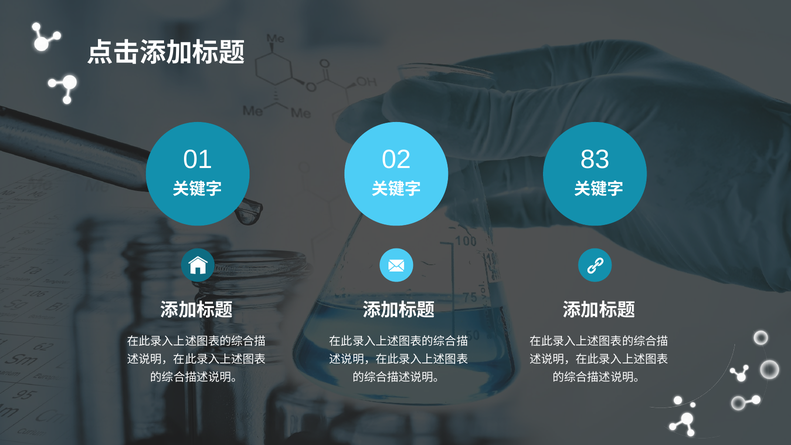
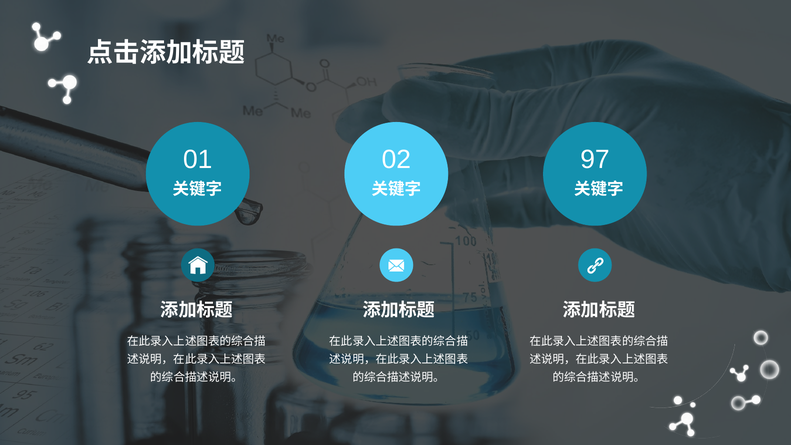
83: 83 -> 97
